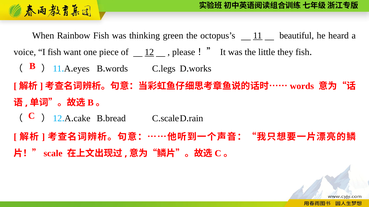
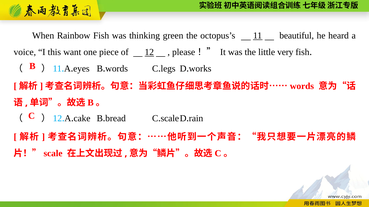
I fish: fish -> this
they: they -> very
